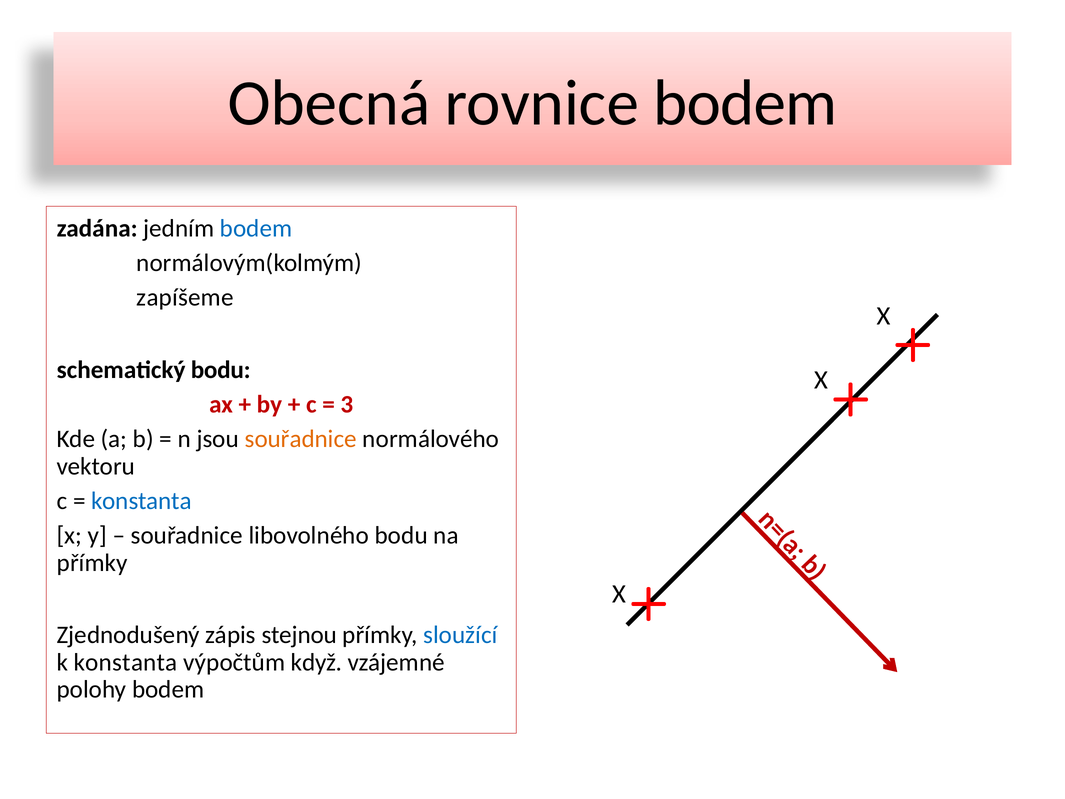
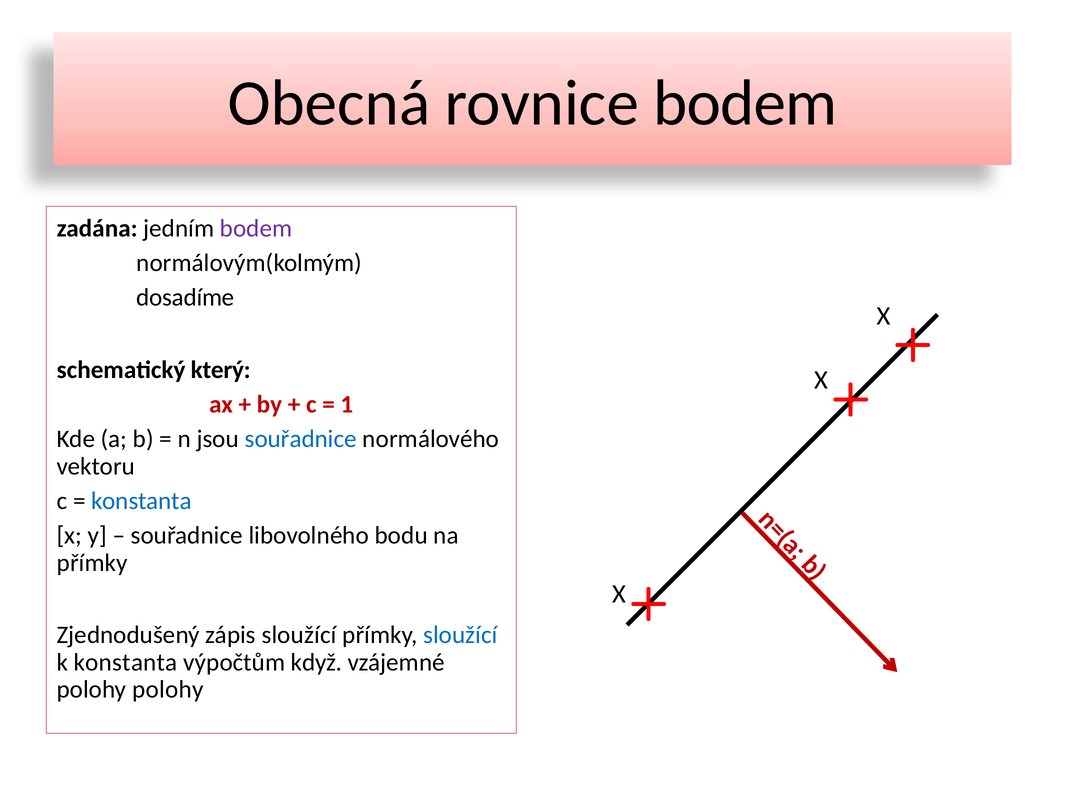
bodem at (256, 228) colour: blue -> purple
zapíšeme: zapíšeme -> dosadíme
schematický bodu: bodu -> který
3: 3 -> 1
souřadnice at (301, 439) colour: orange -> blue
zápis stejnou: stejnou -> sloužící
polohy bodem: bodem -> polohy
